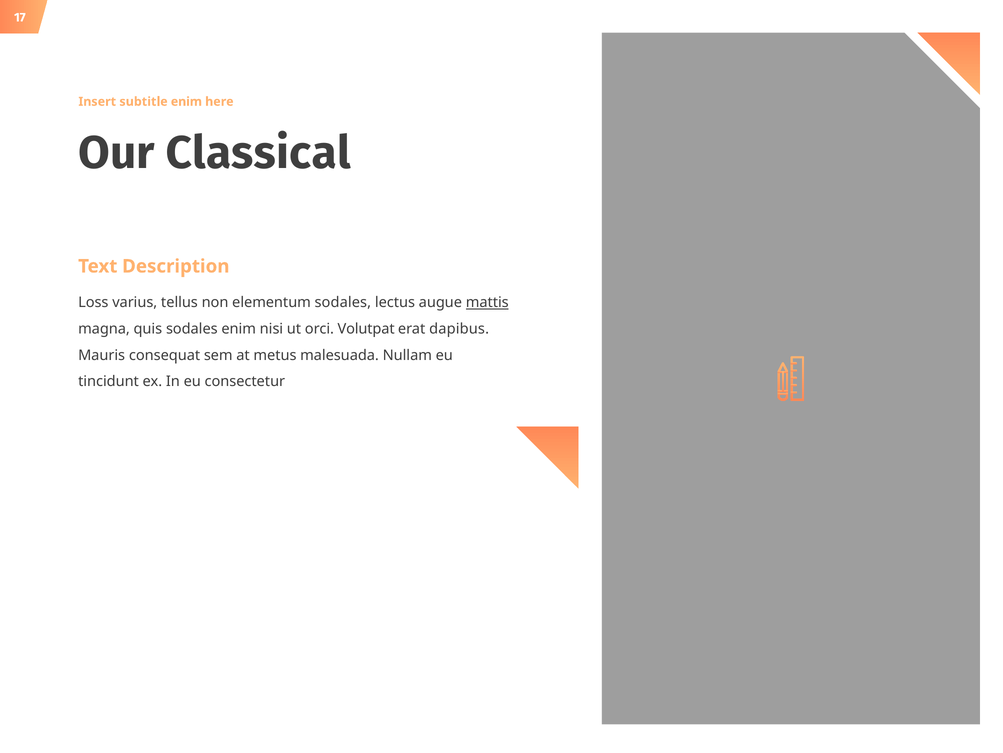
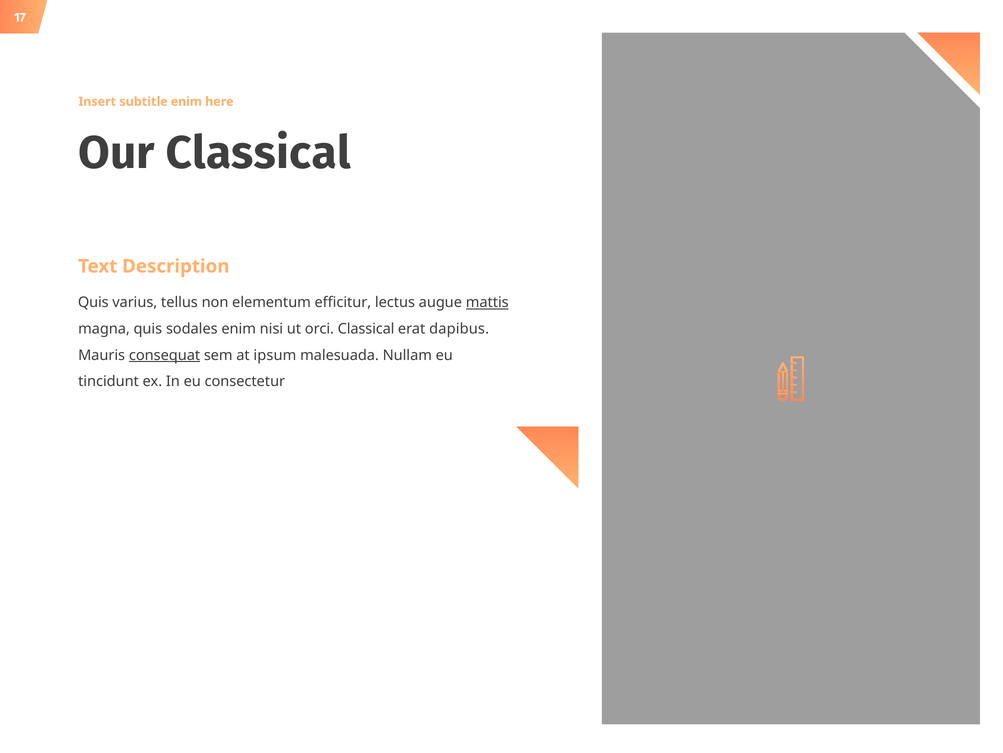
Loss at (93, 302): Loss -> Quis
elementum sodales: sodales -> efficitur
orci Volutpat: Volutpat -> Classical
consequat underline: none -> present
metus: metus -> ipsum
